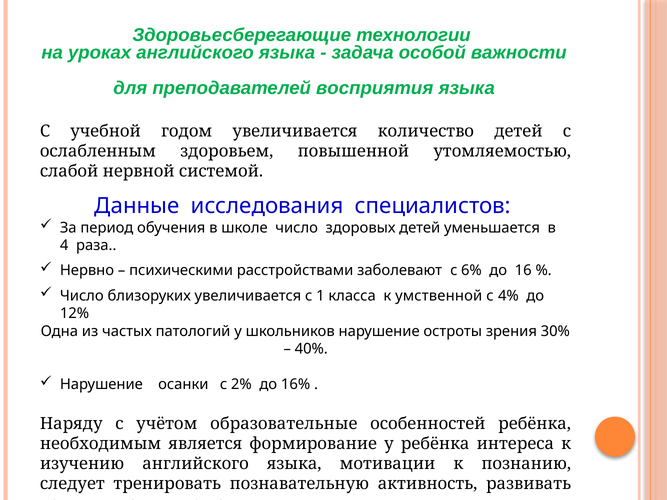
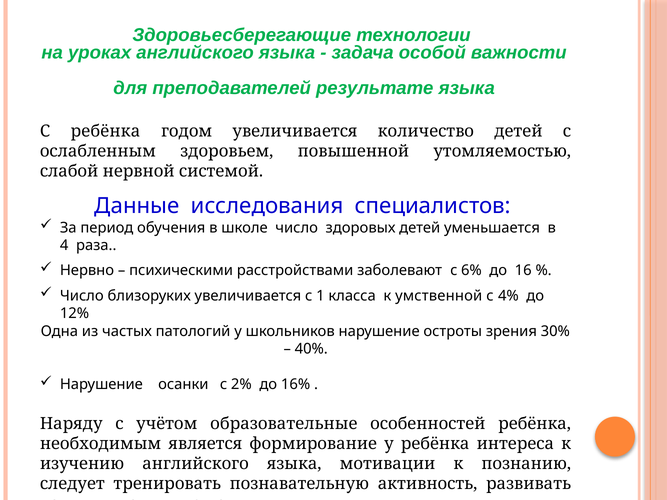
восприятия: восприятия -> результате
С учебной: учебной -> ребёнка
